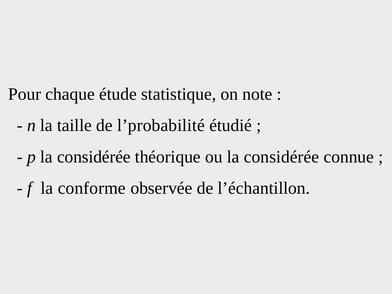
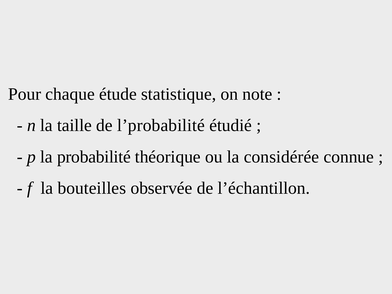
p la considérée: considérée -> probabilité
conforme: conforme -> bouteilles
